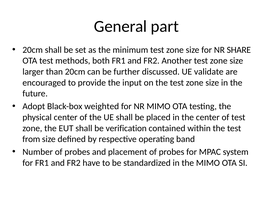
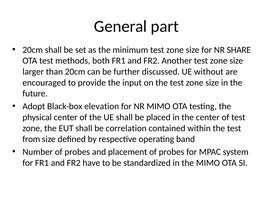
validate: validate -> without
weighted: weighted -> elevation
verification: verification -> correlation
